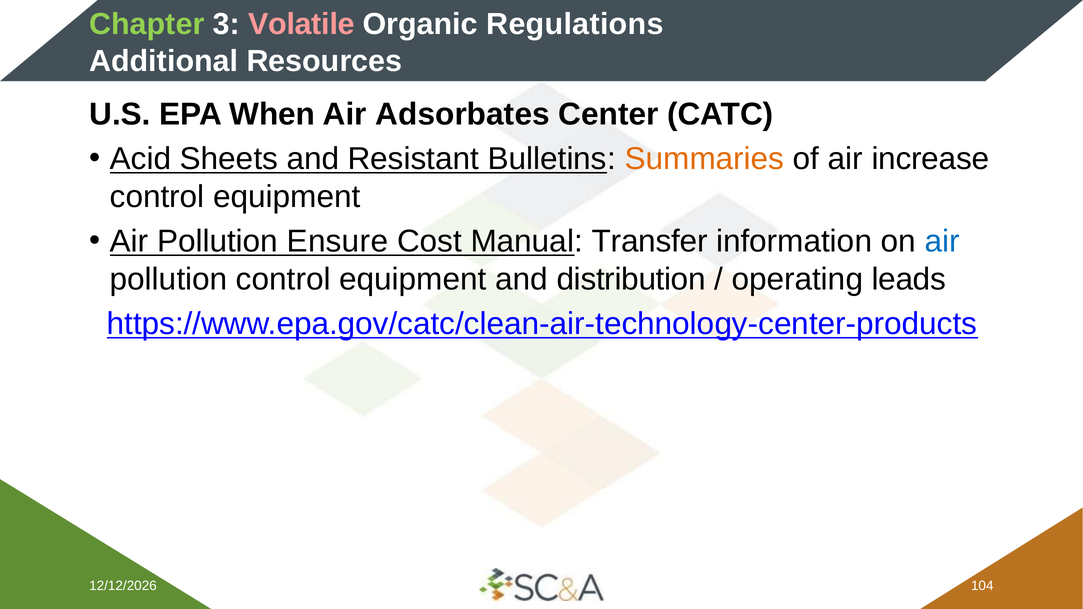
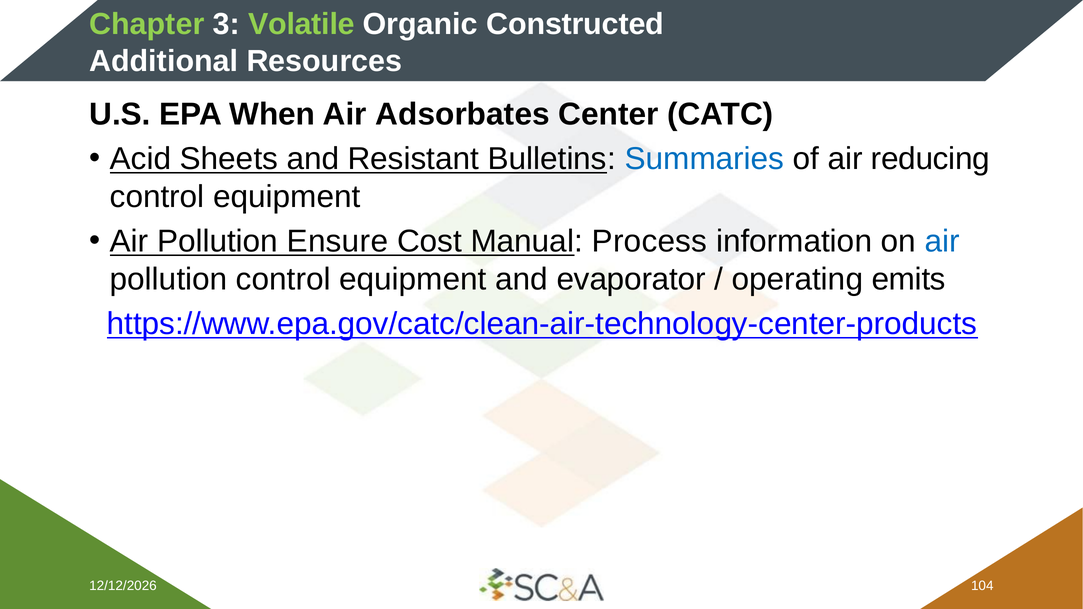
Volatile colour: pink -> light green
Regulations: Regulations -> Constructed
Summaries colour: orange -> blue
increase: increase -> reducing
Transfer: Transfer -> Process
distribution: distribution -> evaporator
leads: leads -> emits
